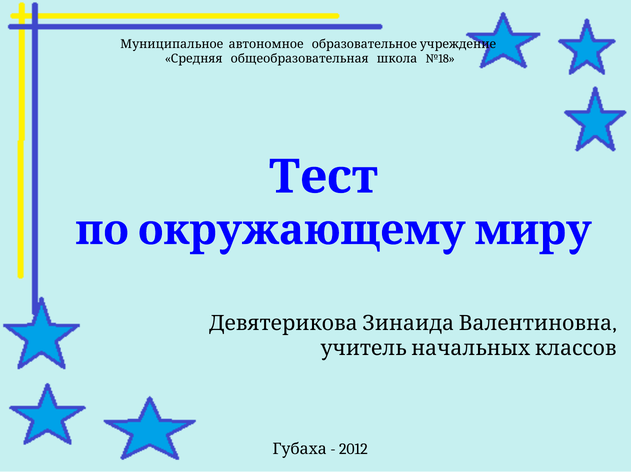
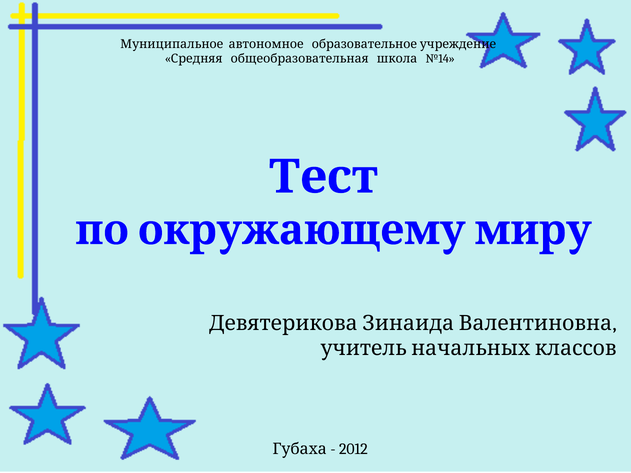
№18: №18 -> №14
